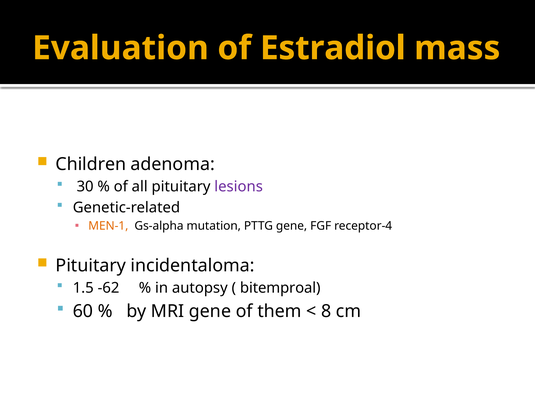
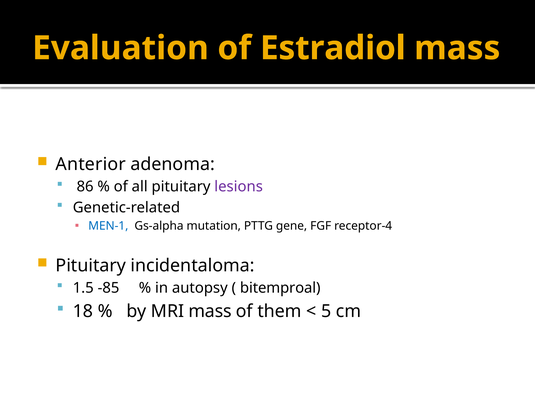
Children: Children -> Anterior
30: 30 -> 86
MEN-1 colour: orange -> blue
-62: -62 -> -85
60: 60 -> 18
MRI gene: gene -> mass
8: 8 -> 5
